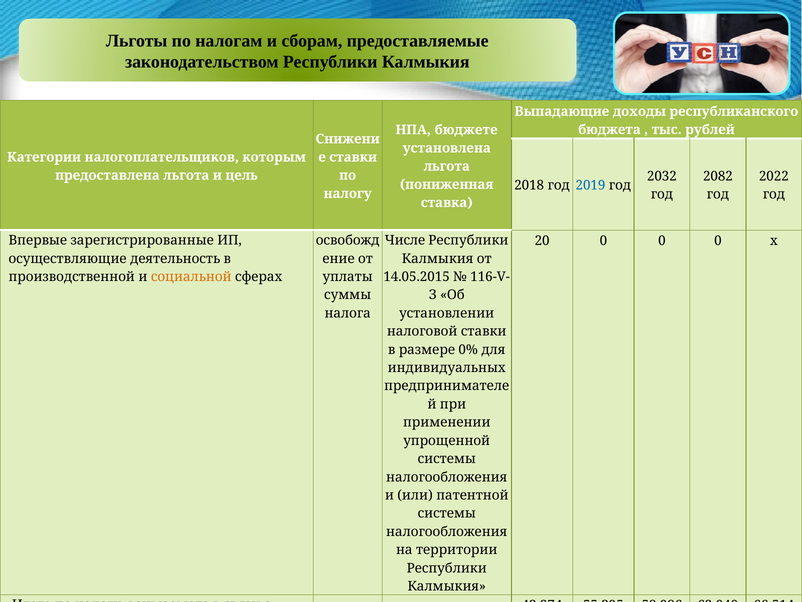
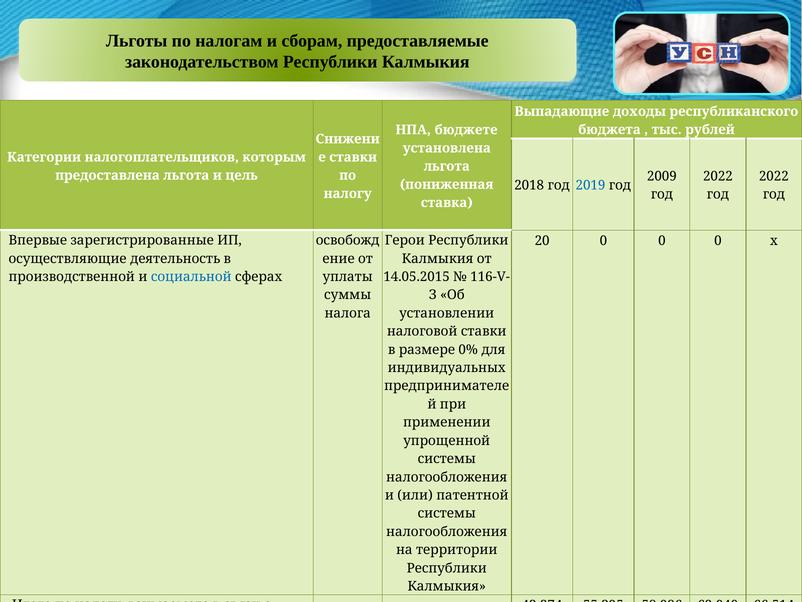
2032: 2032 -> 2009
2082 at (718, 176): 2082 -> 2022
Числе: Числе -> Герои
социальной colour: orange -> blue
